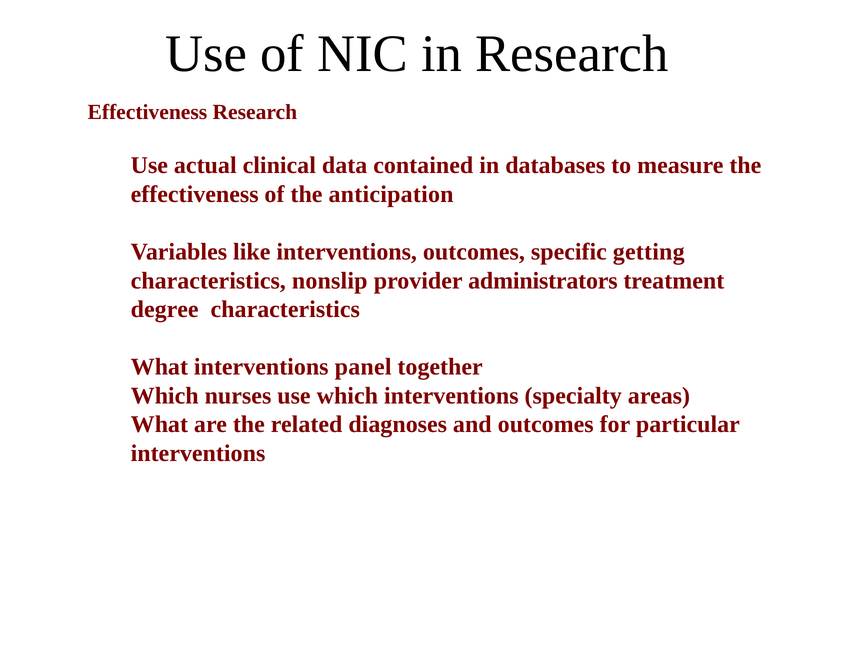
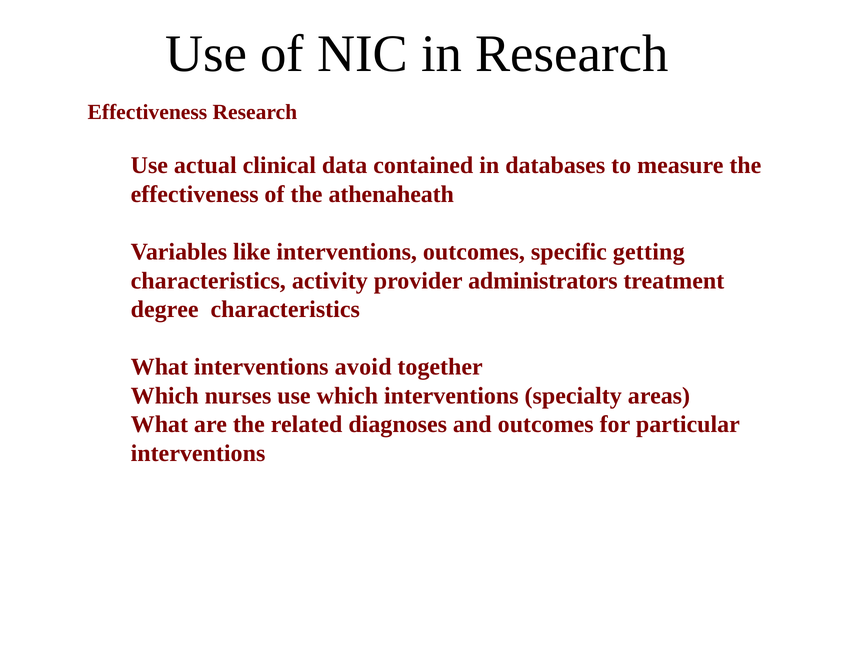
anticipation: anticipation -> athenaheath
nonslip: nonslip -> activity
panel: panel -> avoid
